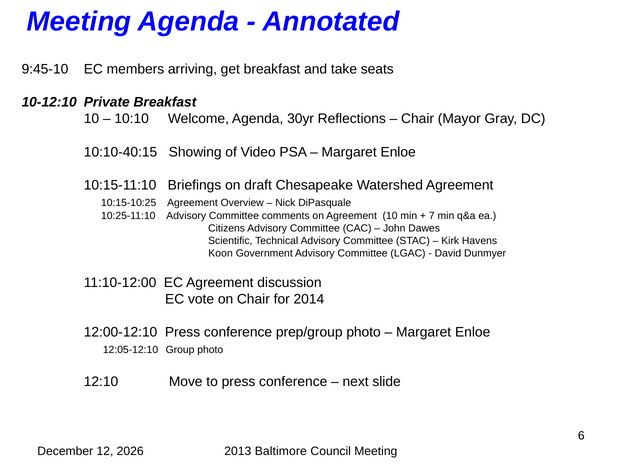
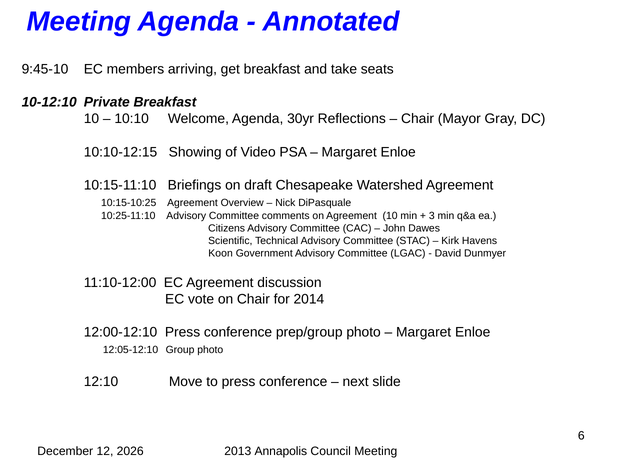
10:10-40:15: 10:10-40:15 -> 10:10-12:15
7: 7 -> 3
Baltimore: Baltimore -> Annapolis
